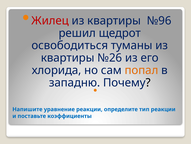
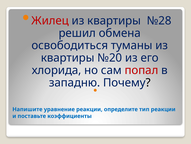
№96: №96 -> №28
щедрот: щедрот -> обмена
№26: №26 -> №20
попал colour: orange -> red
